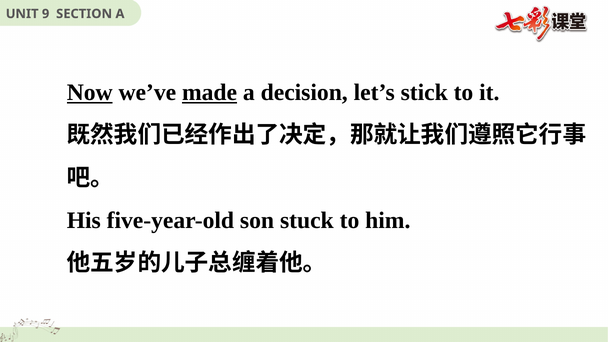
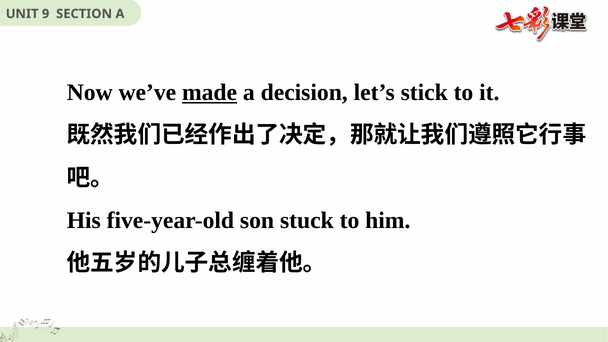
Now underline: present -> none
